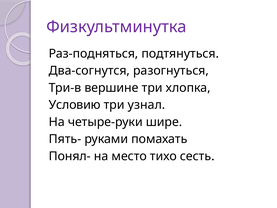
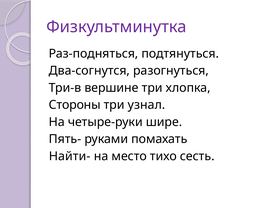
Условию: Условию -> Стороны
Понял-: Понял- -> Найти-
